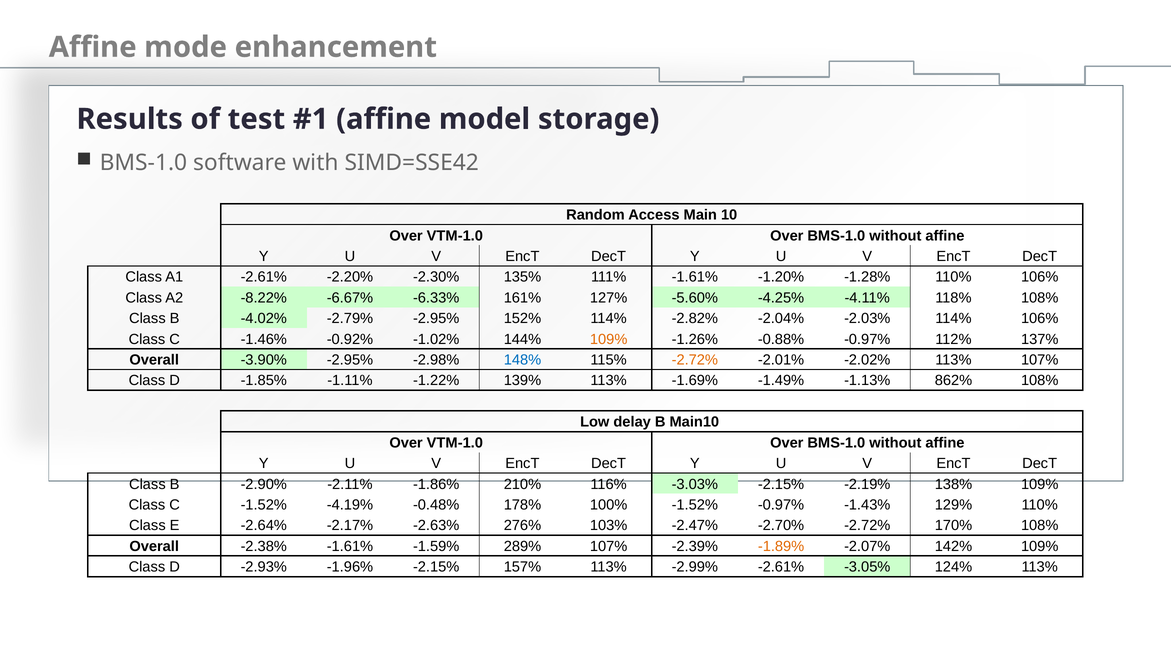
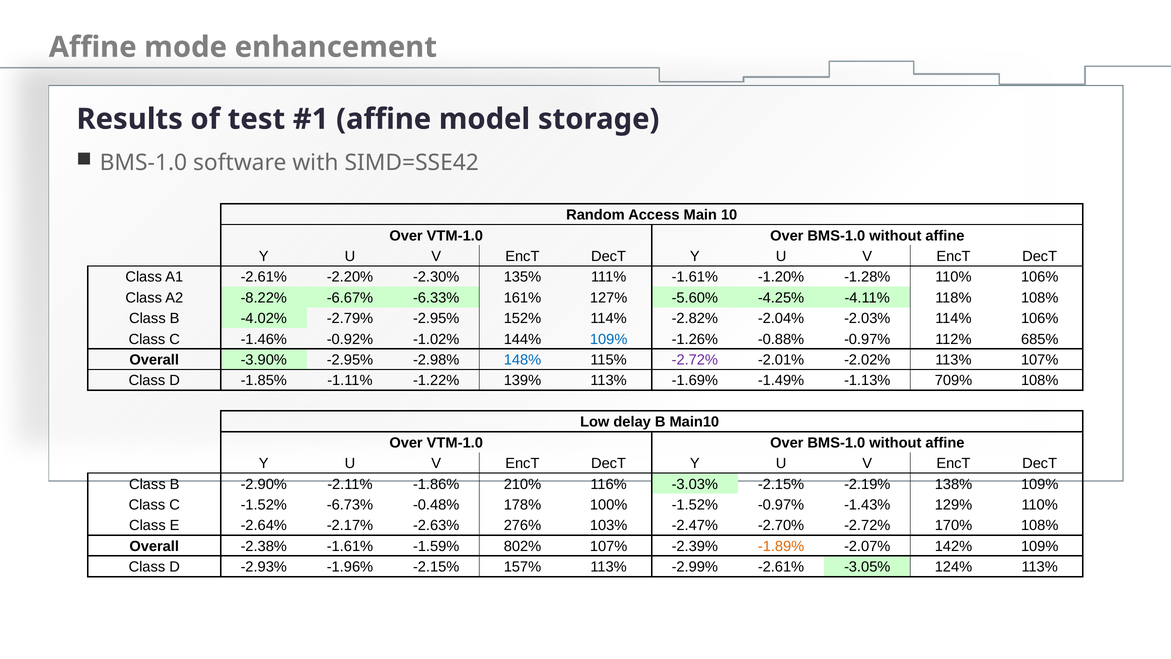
109% at (609, 339) colour: orange -> blue
137%: 137% -> 685%
-2.72% at (695, 360) colour: orange -> purple
862%: 862% -> 709%
-4.19%: -4.19% -> -6.73%
289%: 289% -> 802%
